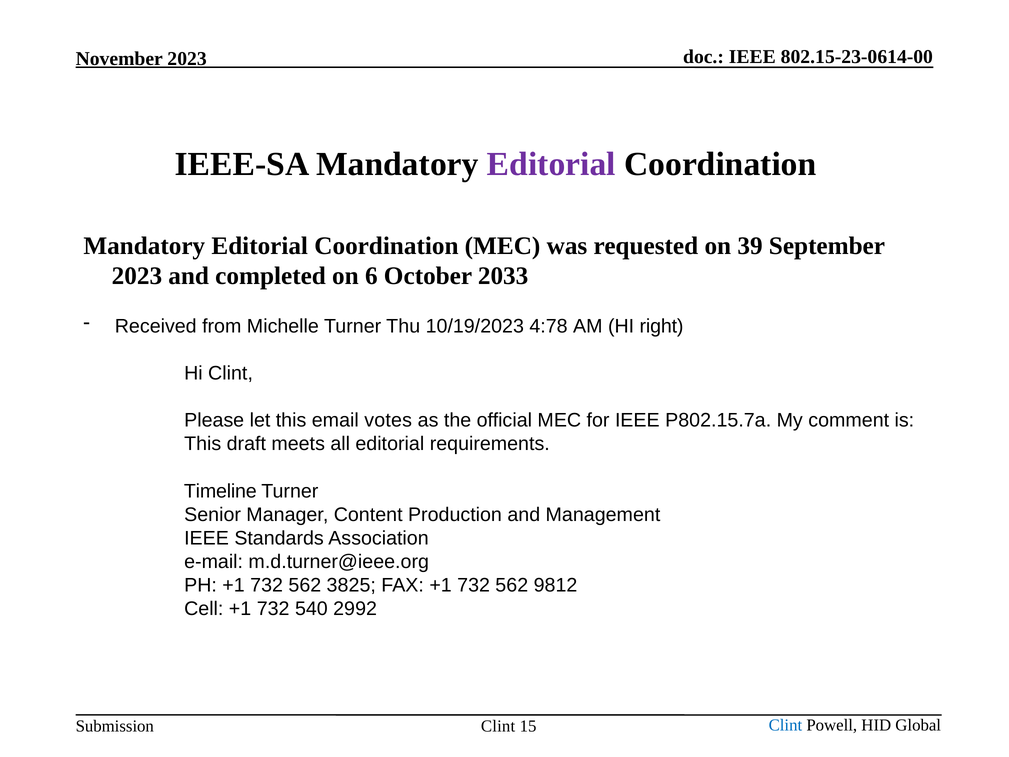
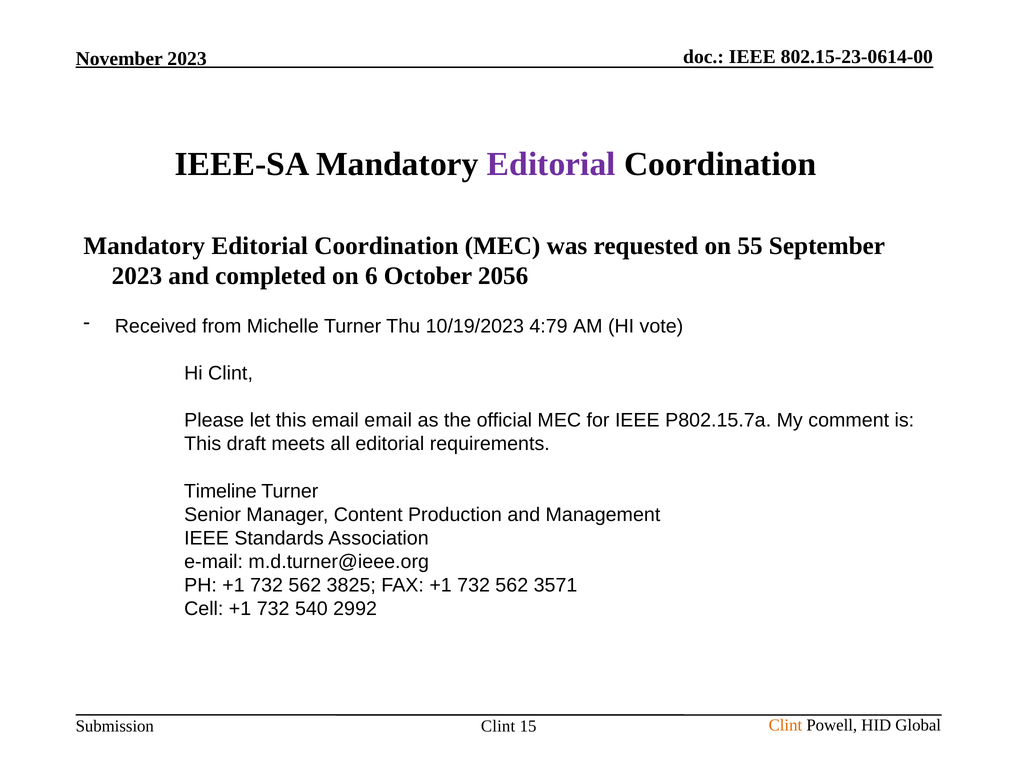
39: 39 -> 55
2033: 2033 -> 2056
4:78: 4:78 -> 4:79
right: right -> vote
email votes: votes -> email
9812: 9812 -> 3571
Clint at (785, 725) colour: blue -> orange
